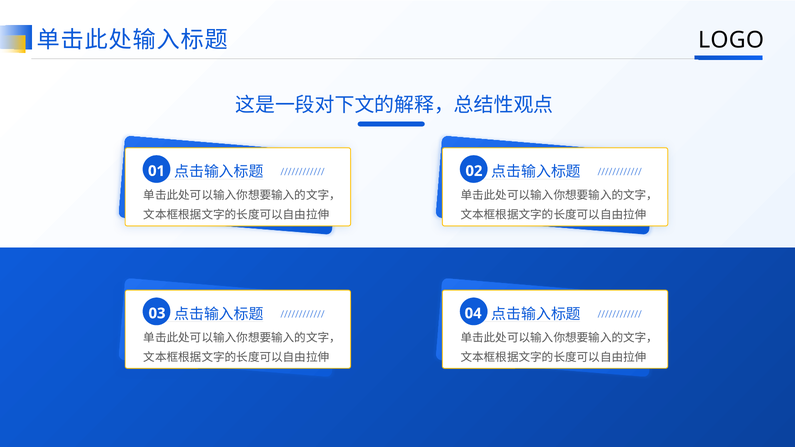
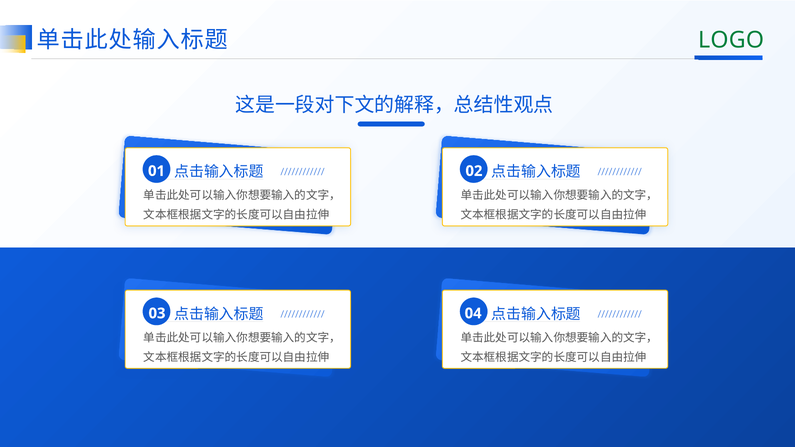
LOGO colour: black -> green
